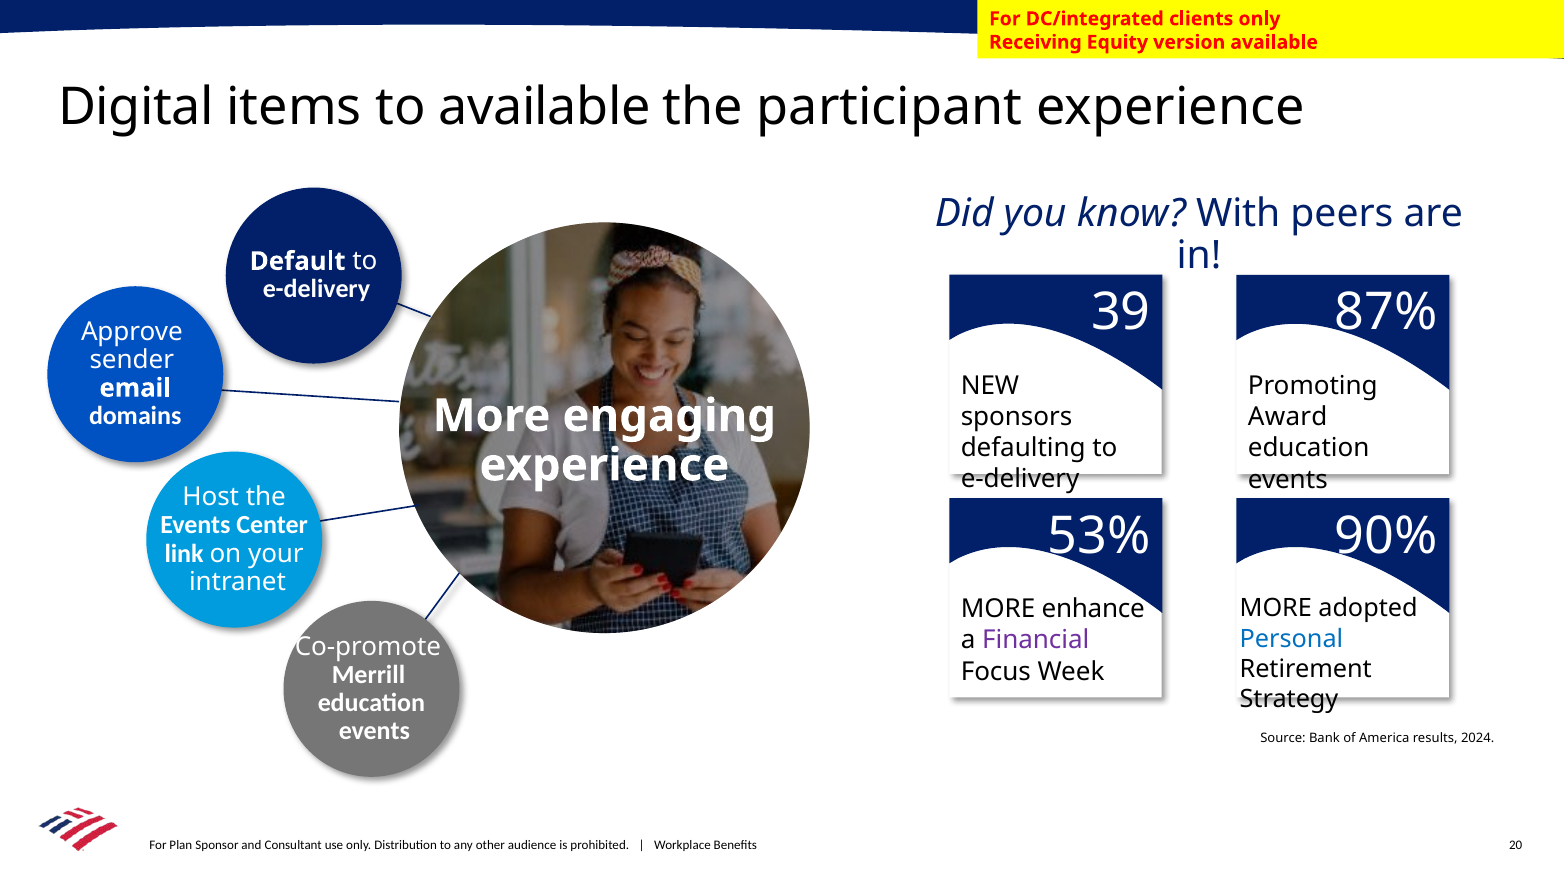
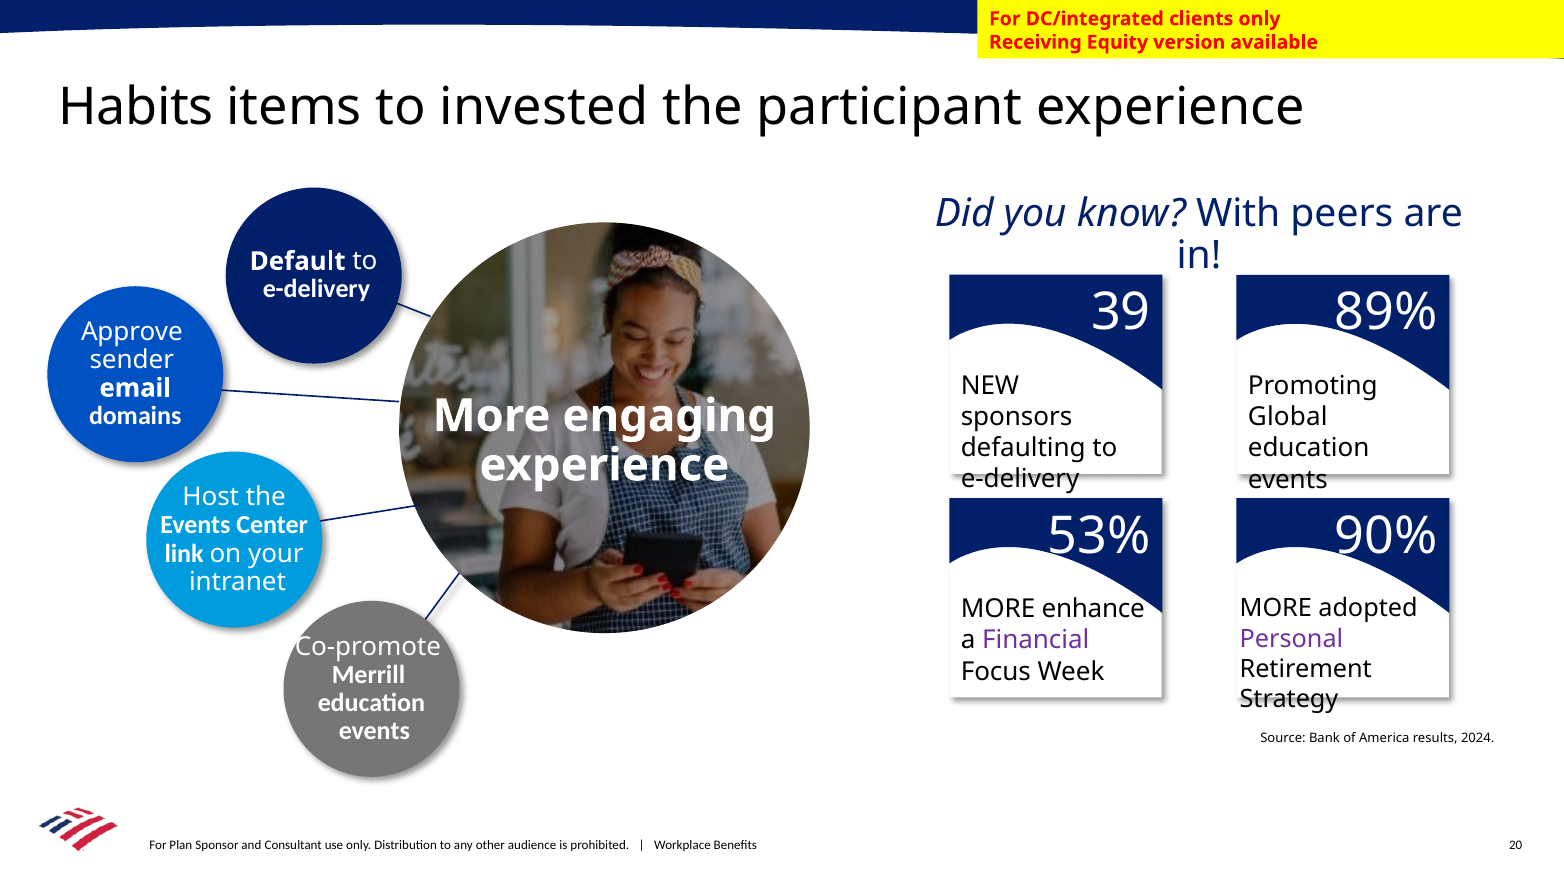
Digital: Digital -> Habits
to available: available -> invested
87%: 87% -> 89%
Award: Award -> Global
Personal colour: blue -> purple
